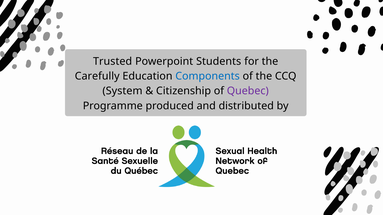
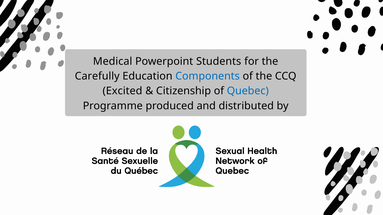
Trusted: Trusted -> Medical
System: System -> Excited
Quebec colour: purple -> blue
